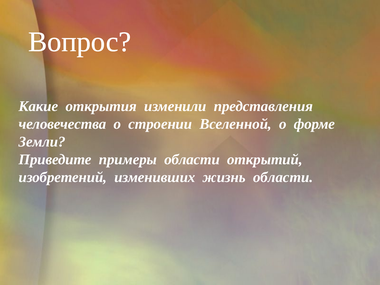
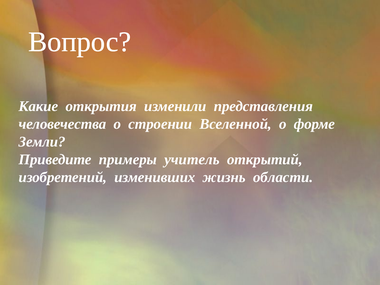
примеры области: области -> учитель
